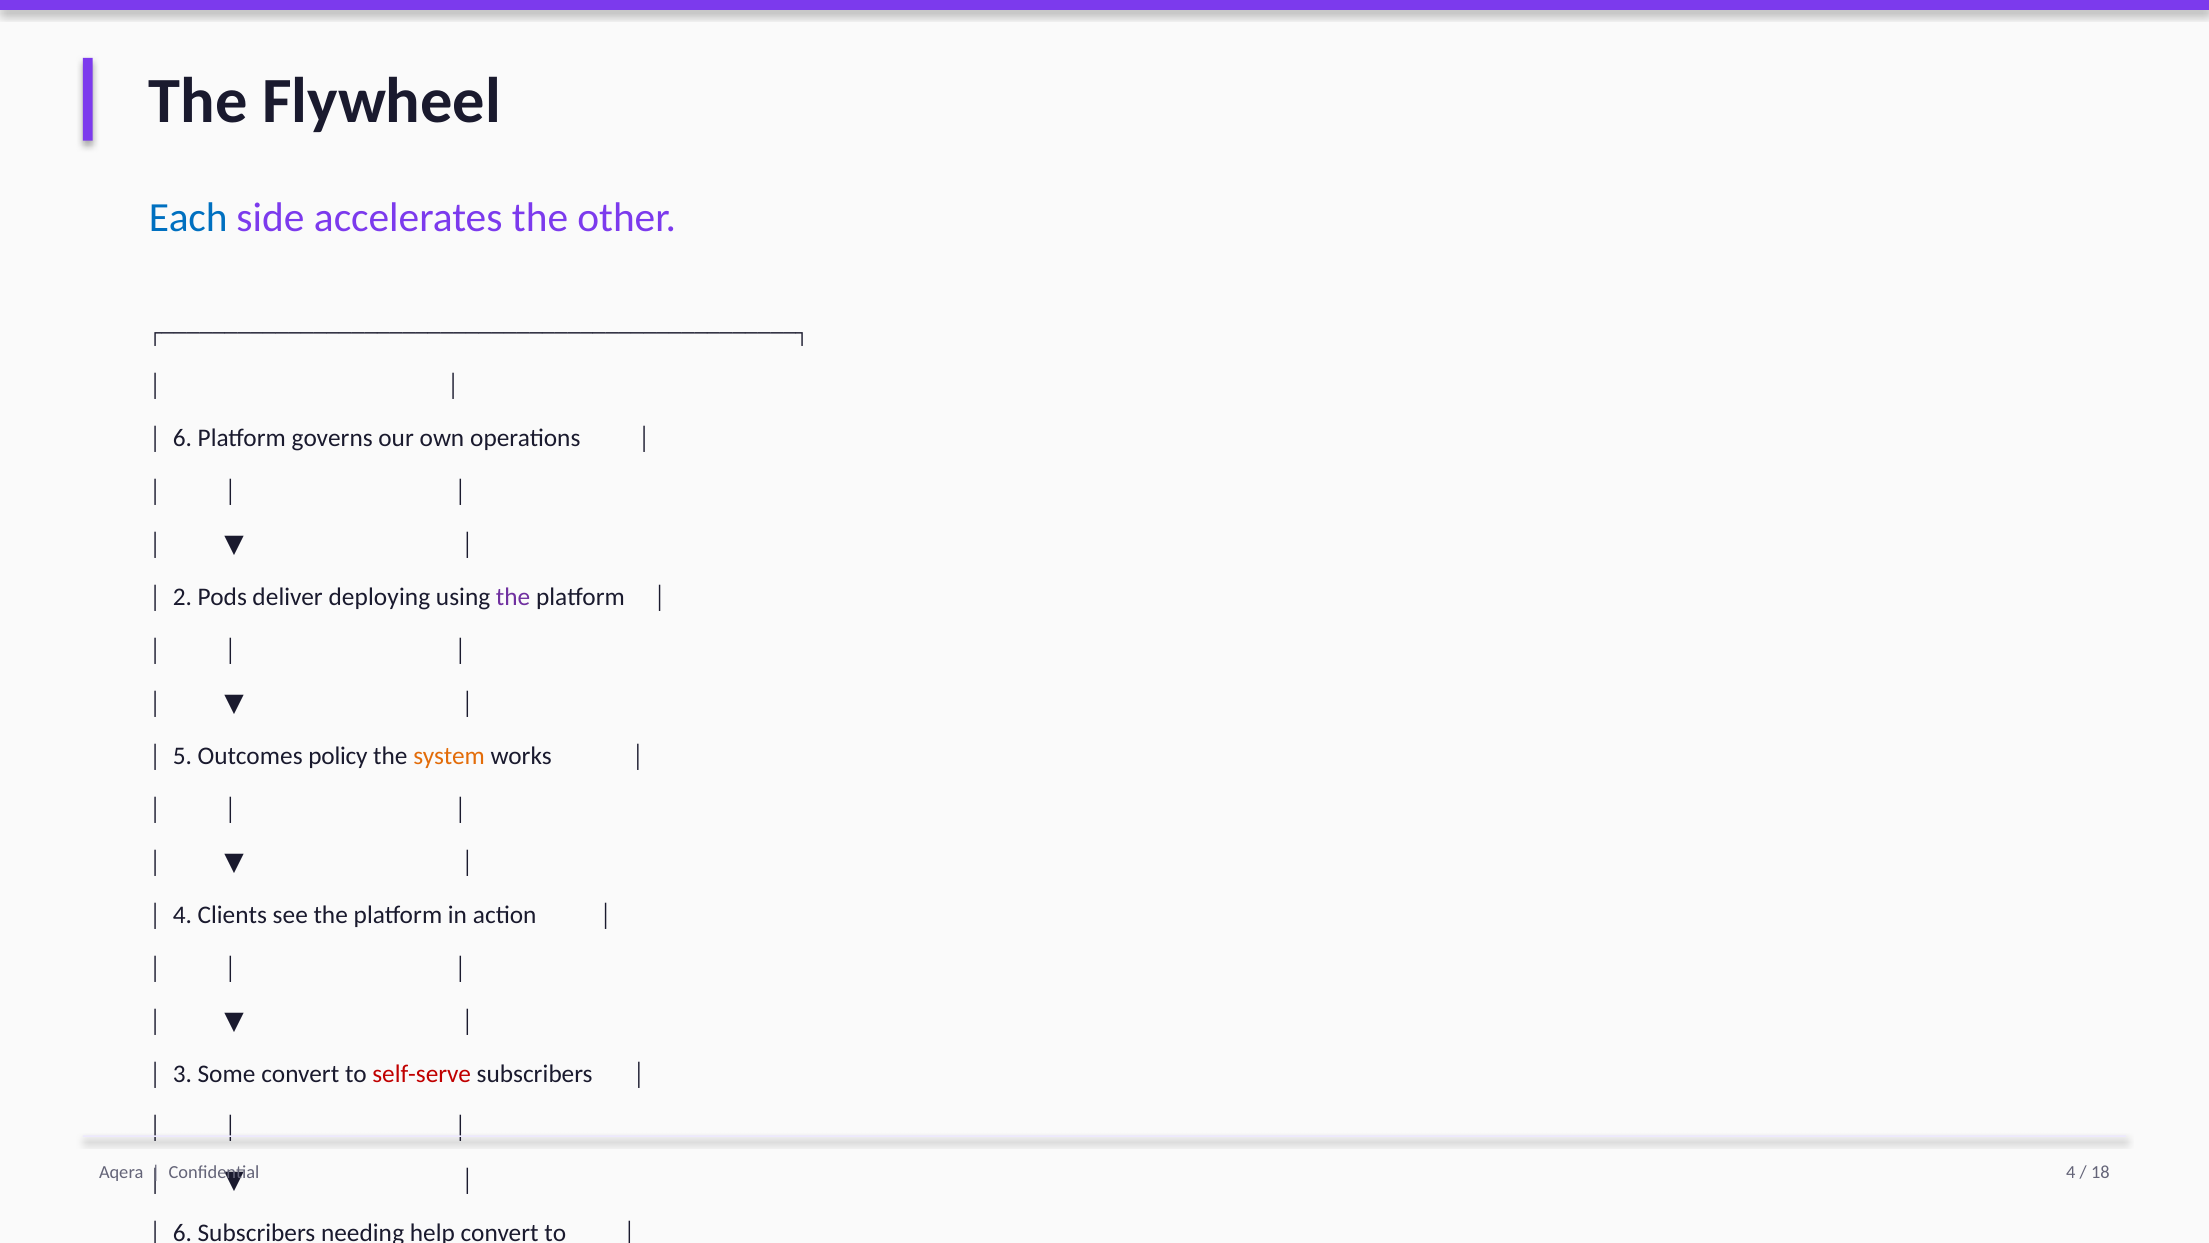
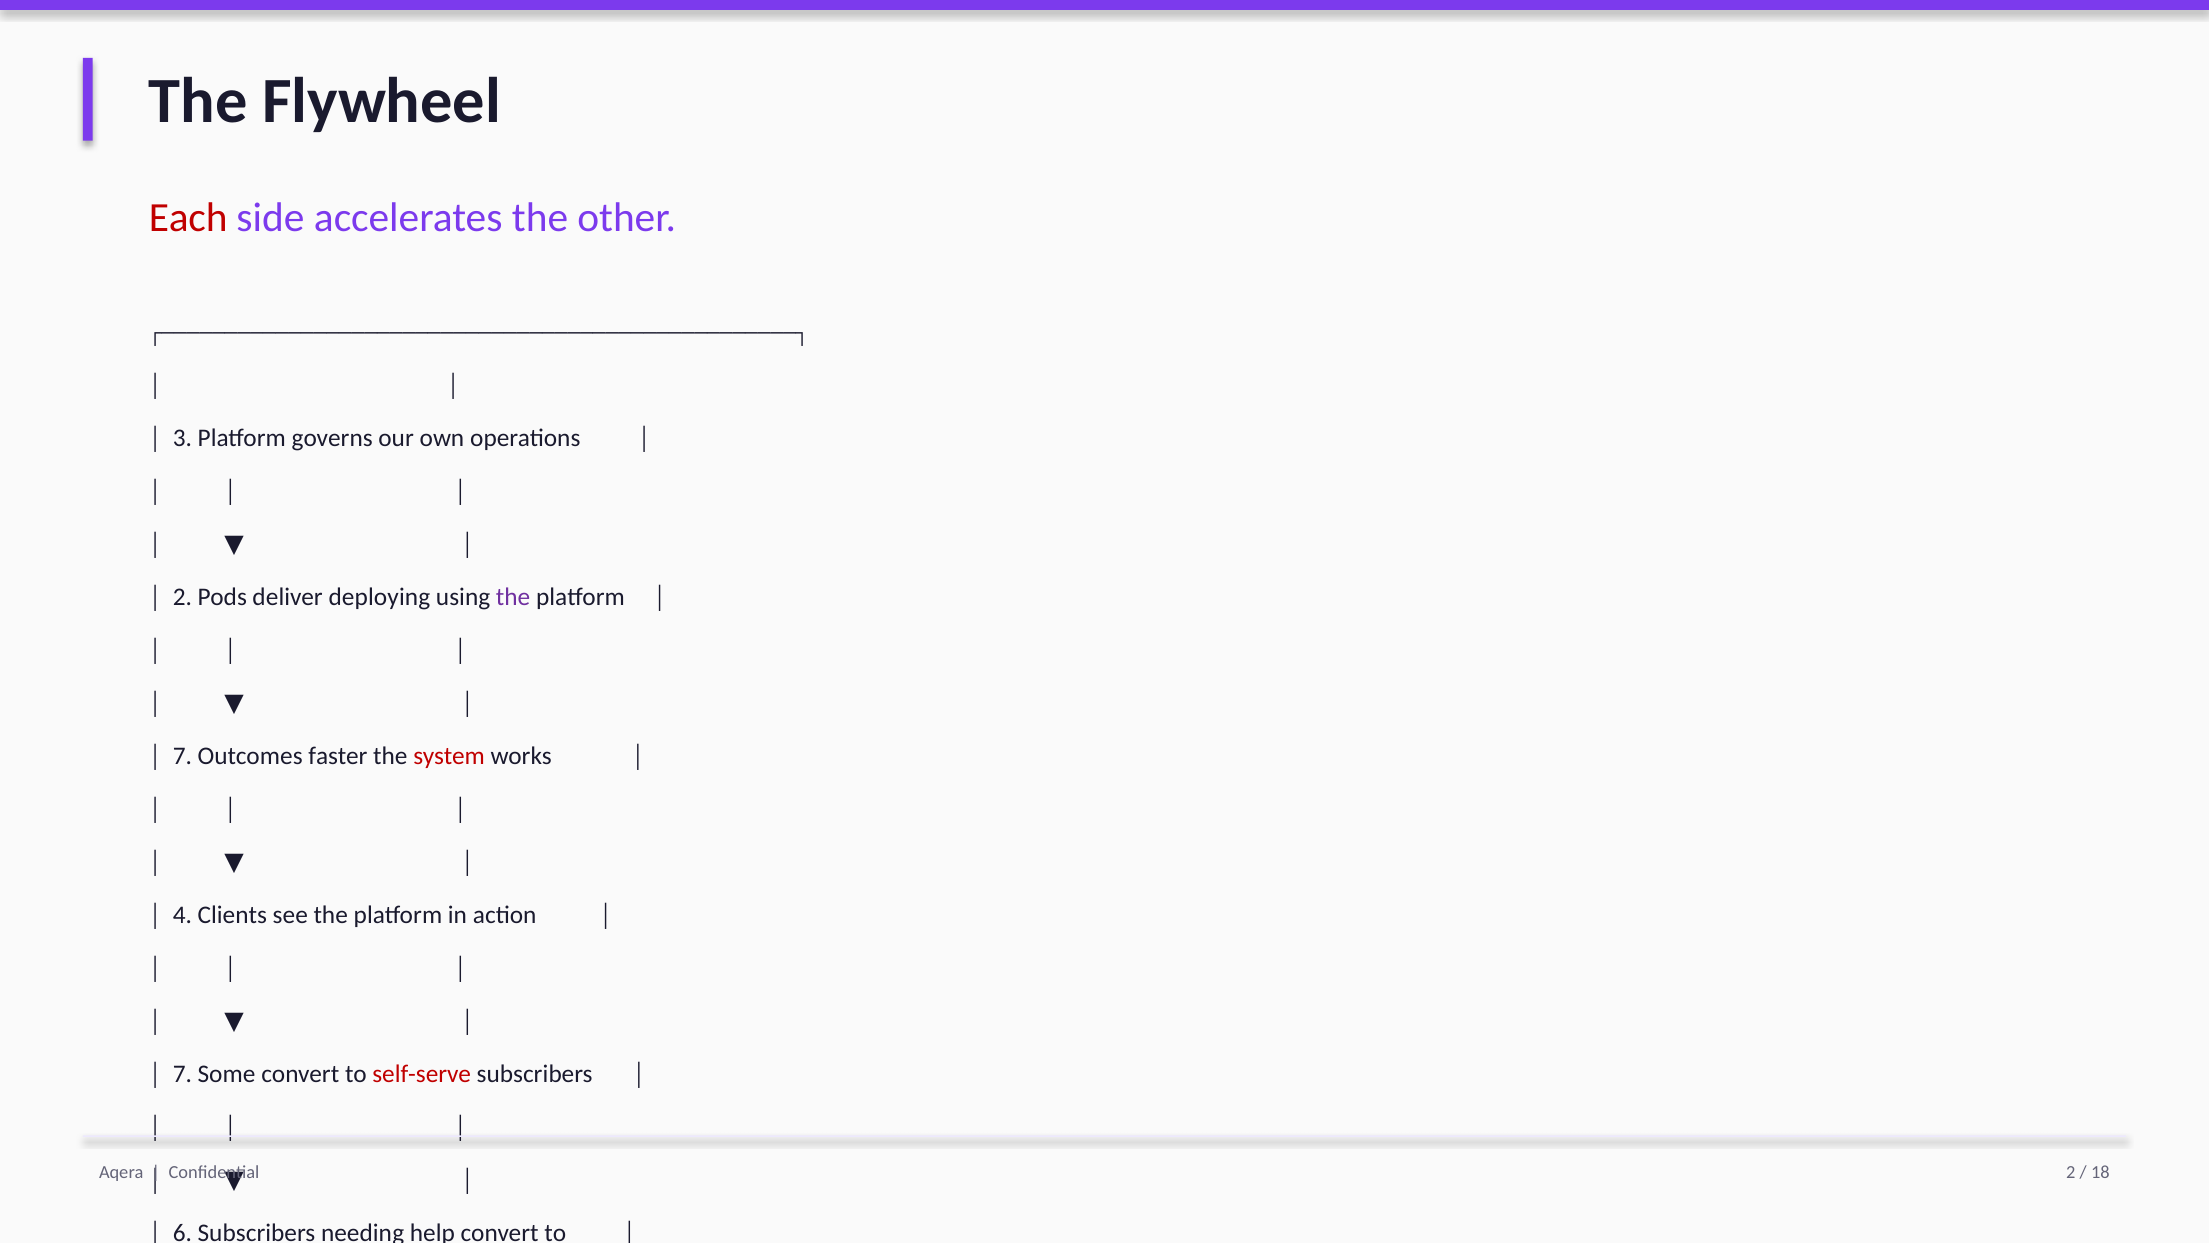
Each colour: blue -> red
6 at (182, 438): 6 -> 3
5 at (182, 756): 5 -> 7
policy: policy -> faster
system colour: orange -> red
3 at (182, 1074): 3 -> 7
4 at (2071, 1172): 4 -> 2
